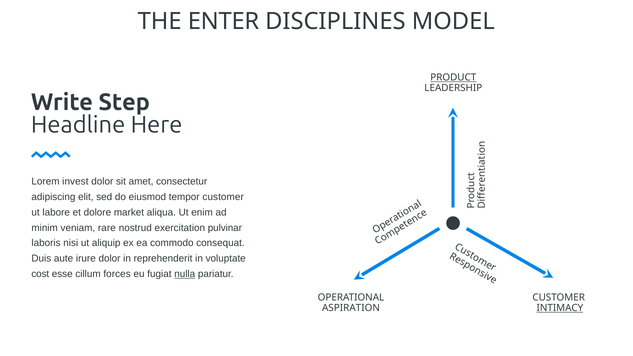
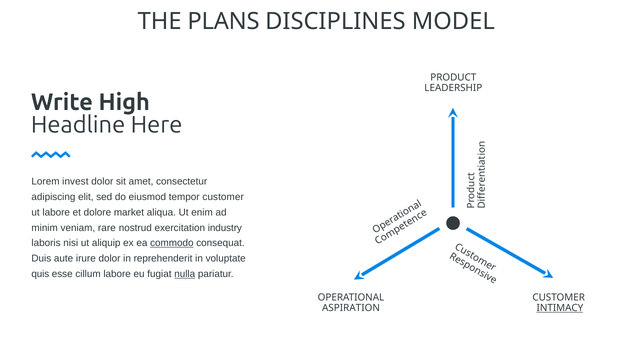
ENTER: ENTER -> PLANS
PRODUCT underline: present -> none
Step: Step -> High
pulvinar: pulvinar -> industry
commodo underline: none -> present
cost: cost -> quis
cillum forces: forces -> labore
